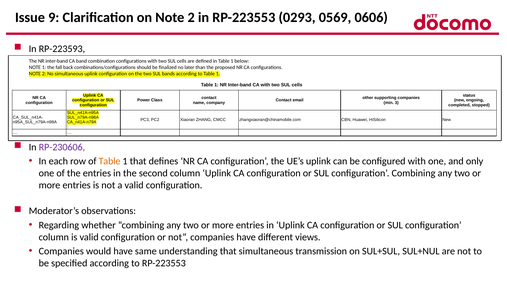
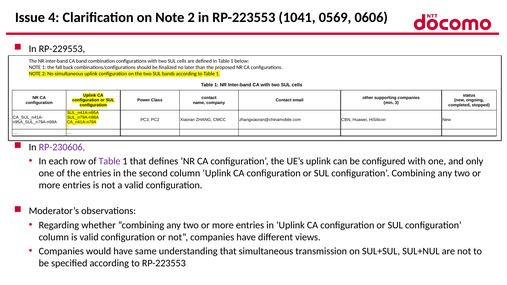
9: 9 -> 4
0293: 0293 -> 1041
RP-223593: RP-223593 -> RP-229553
Table at (110, 161) colour: orange -> purple
